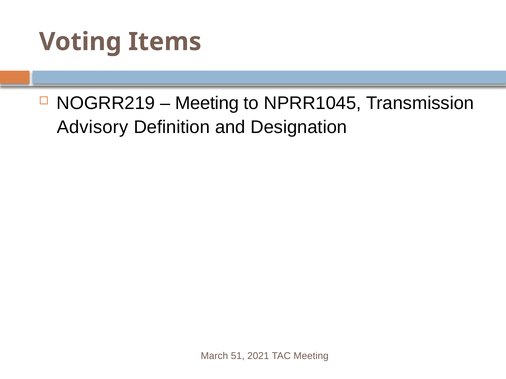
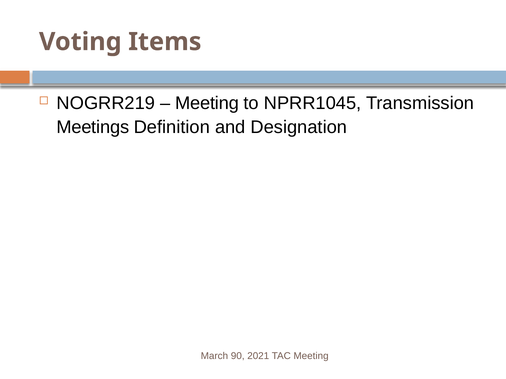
Advisory: Advisory -> Meetings
51: 51 -> 90
